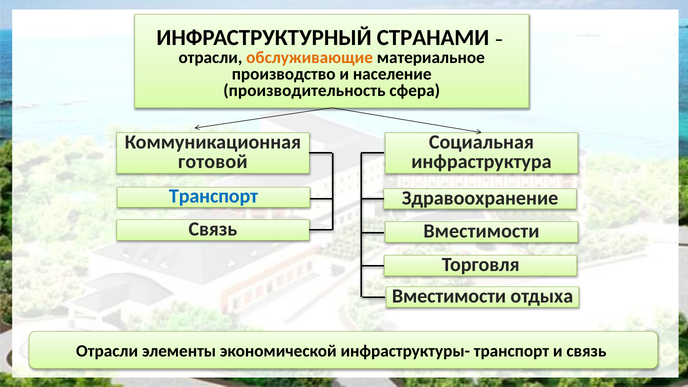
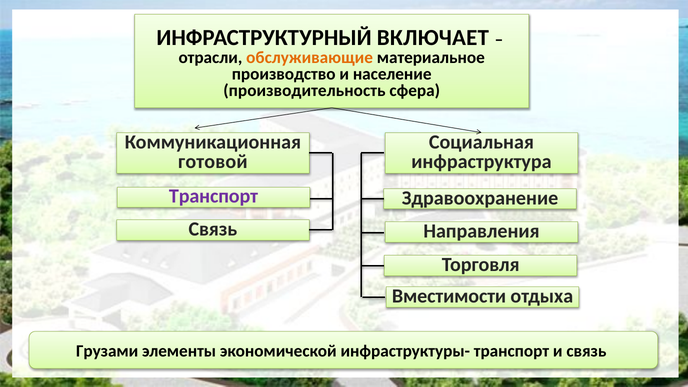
СТРАНАМИ: СТРАНАМИ -> ВКЛЮЧАЕТ
Транспорт at (213, 196) colour: blue -> purple
Вместимости at (481, 231): Вместимости -> Направления
Отрасли at (107, 351): Отрасли -> Грузами
